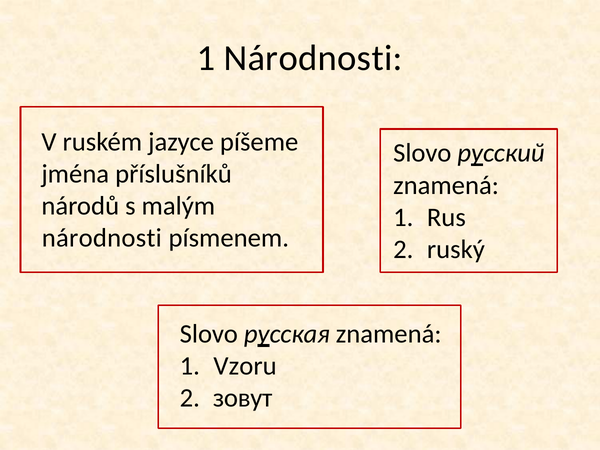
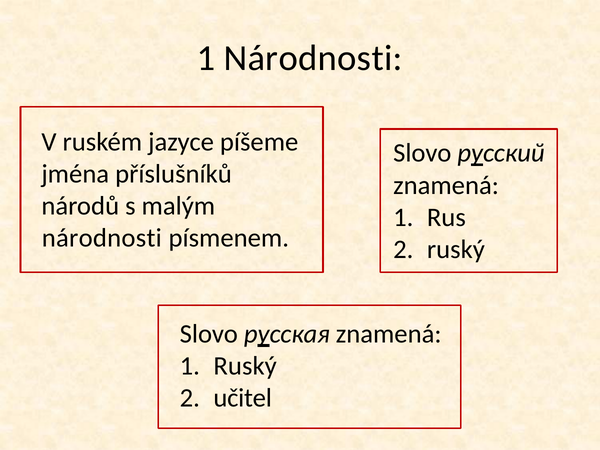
1 Vzoru: Vzoru -> Ruský
зовут: зовут -> učitel
